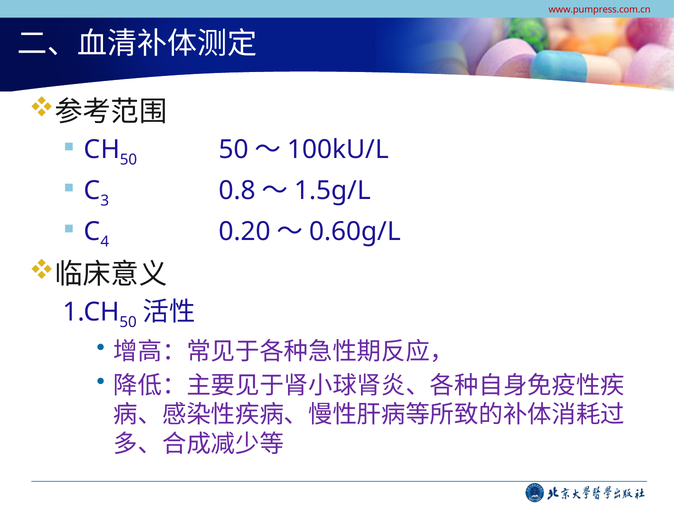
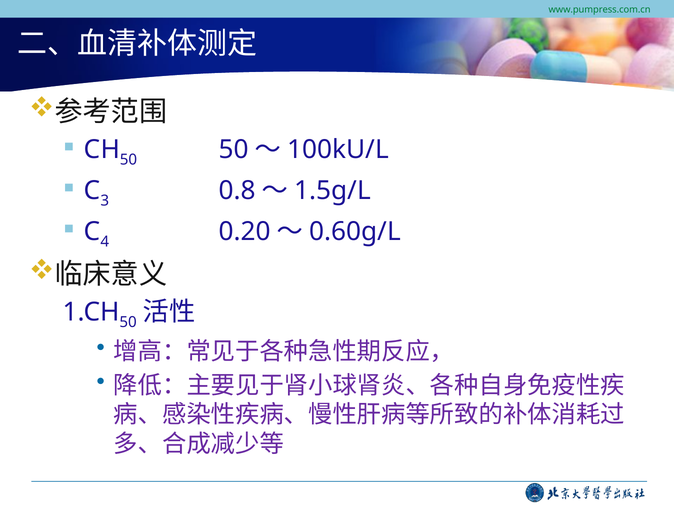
www.pumpress.com.cn colour: red -> green
